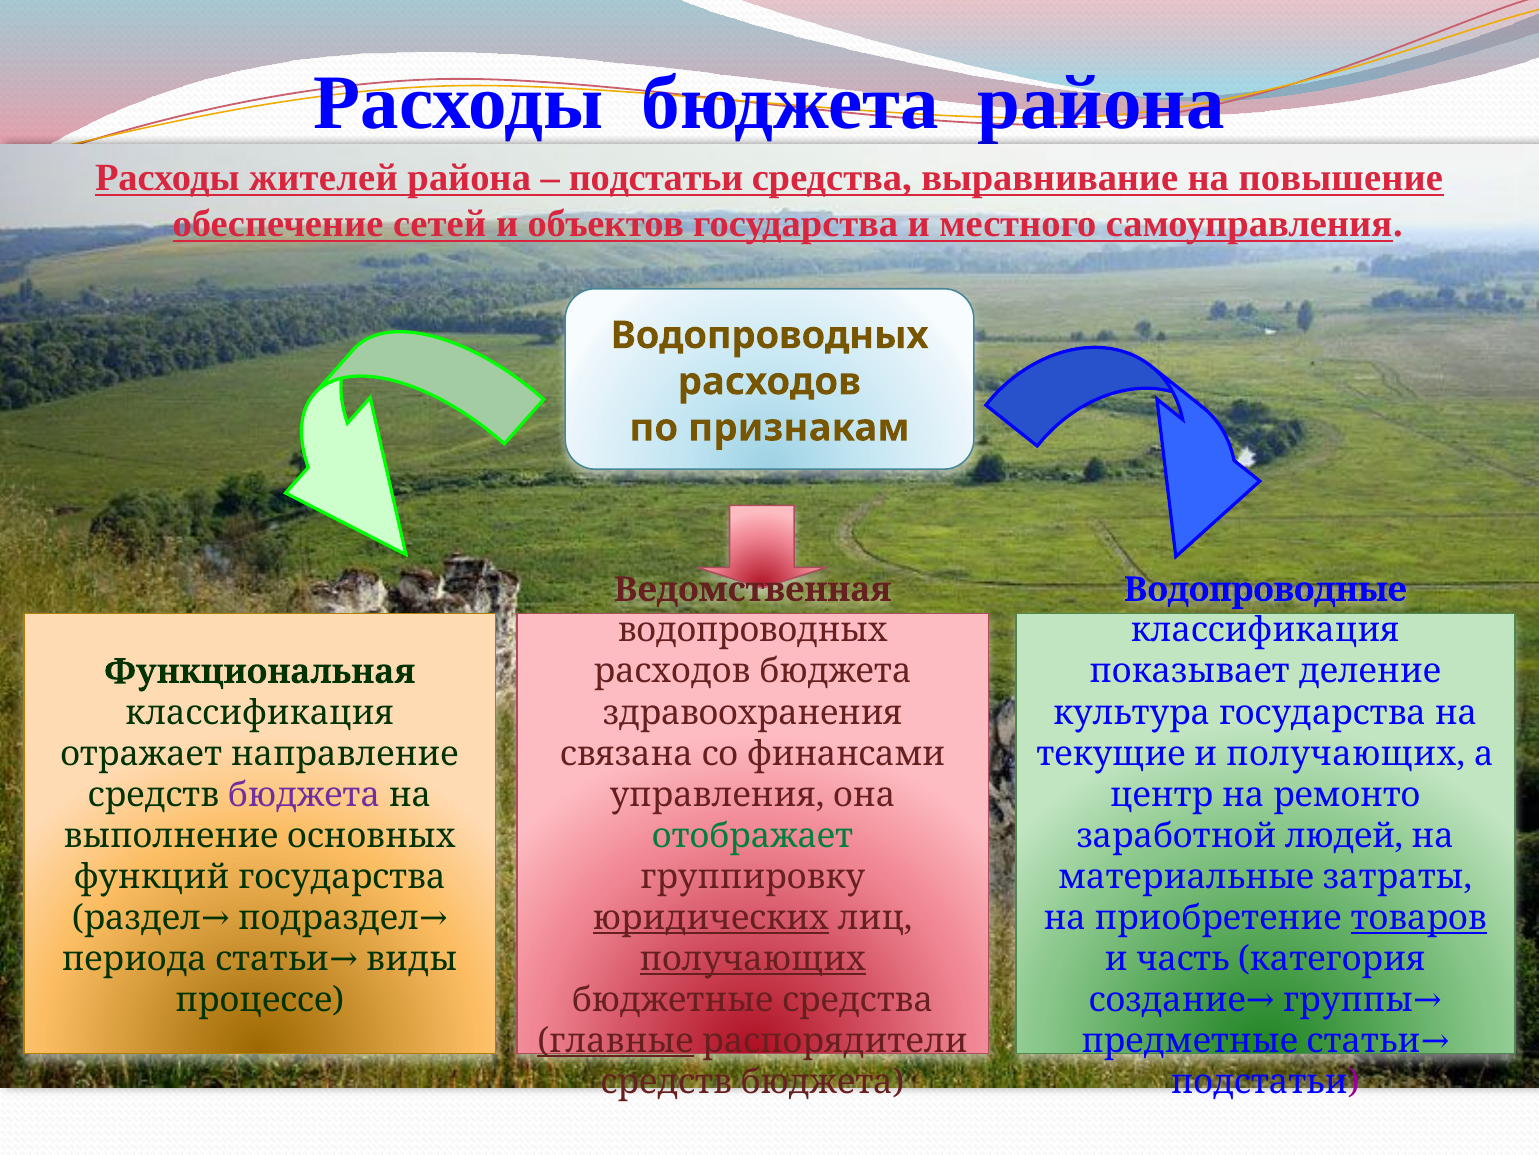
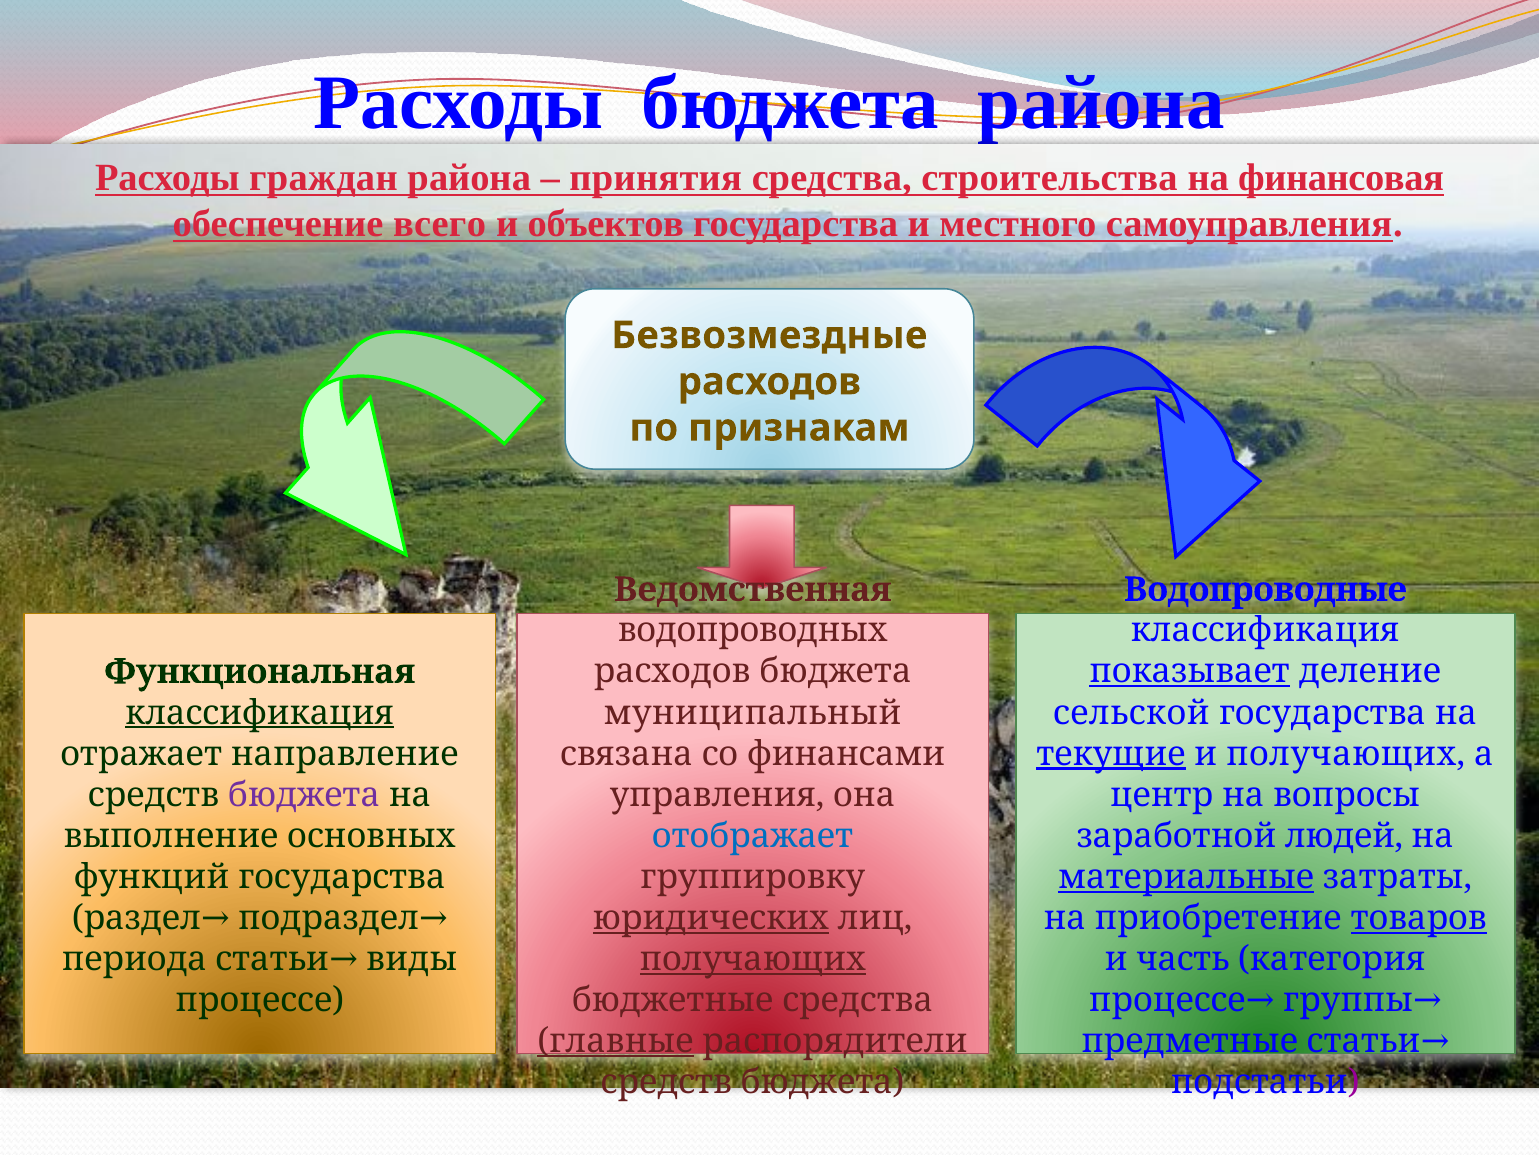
жителей: жителей -> граждан
подстатьи at (656, 178): подстатьи -> принятия
выравнивание: выравнивание -> строительства
повышение: повышение -> финансовая
сетей: сетей -> всего
Водопроводных at (770, 335): Водопроводных -> Безвозмездные
показывает underline: none -> present
классификация at (260, 712) underline: none -> present
здравоохранения: здравоохранения -> муниципальный
культура: культура -> сельской
текущие underline: none -> present
ремонто: ремонто -> вопросы
отображает colour: green -> blue
материальные underline: none -> present
создание at (1167, 999): создание -> процессе
